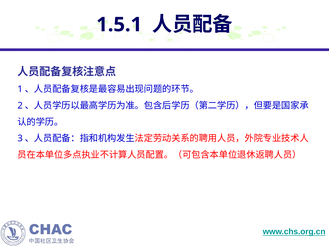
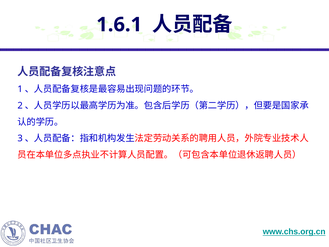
1.5.1: 1.5.1 -> 1.6.1
